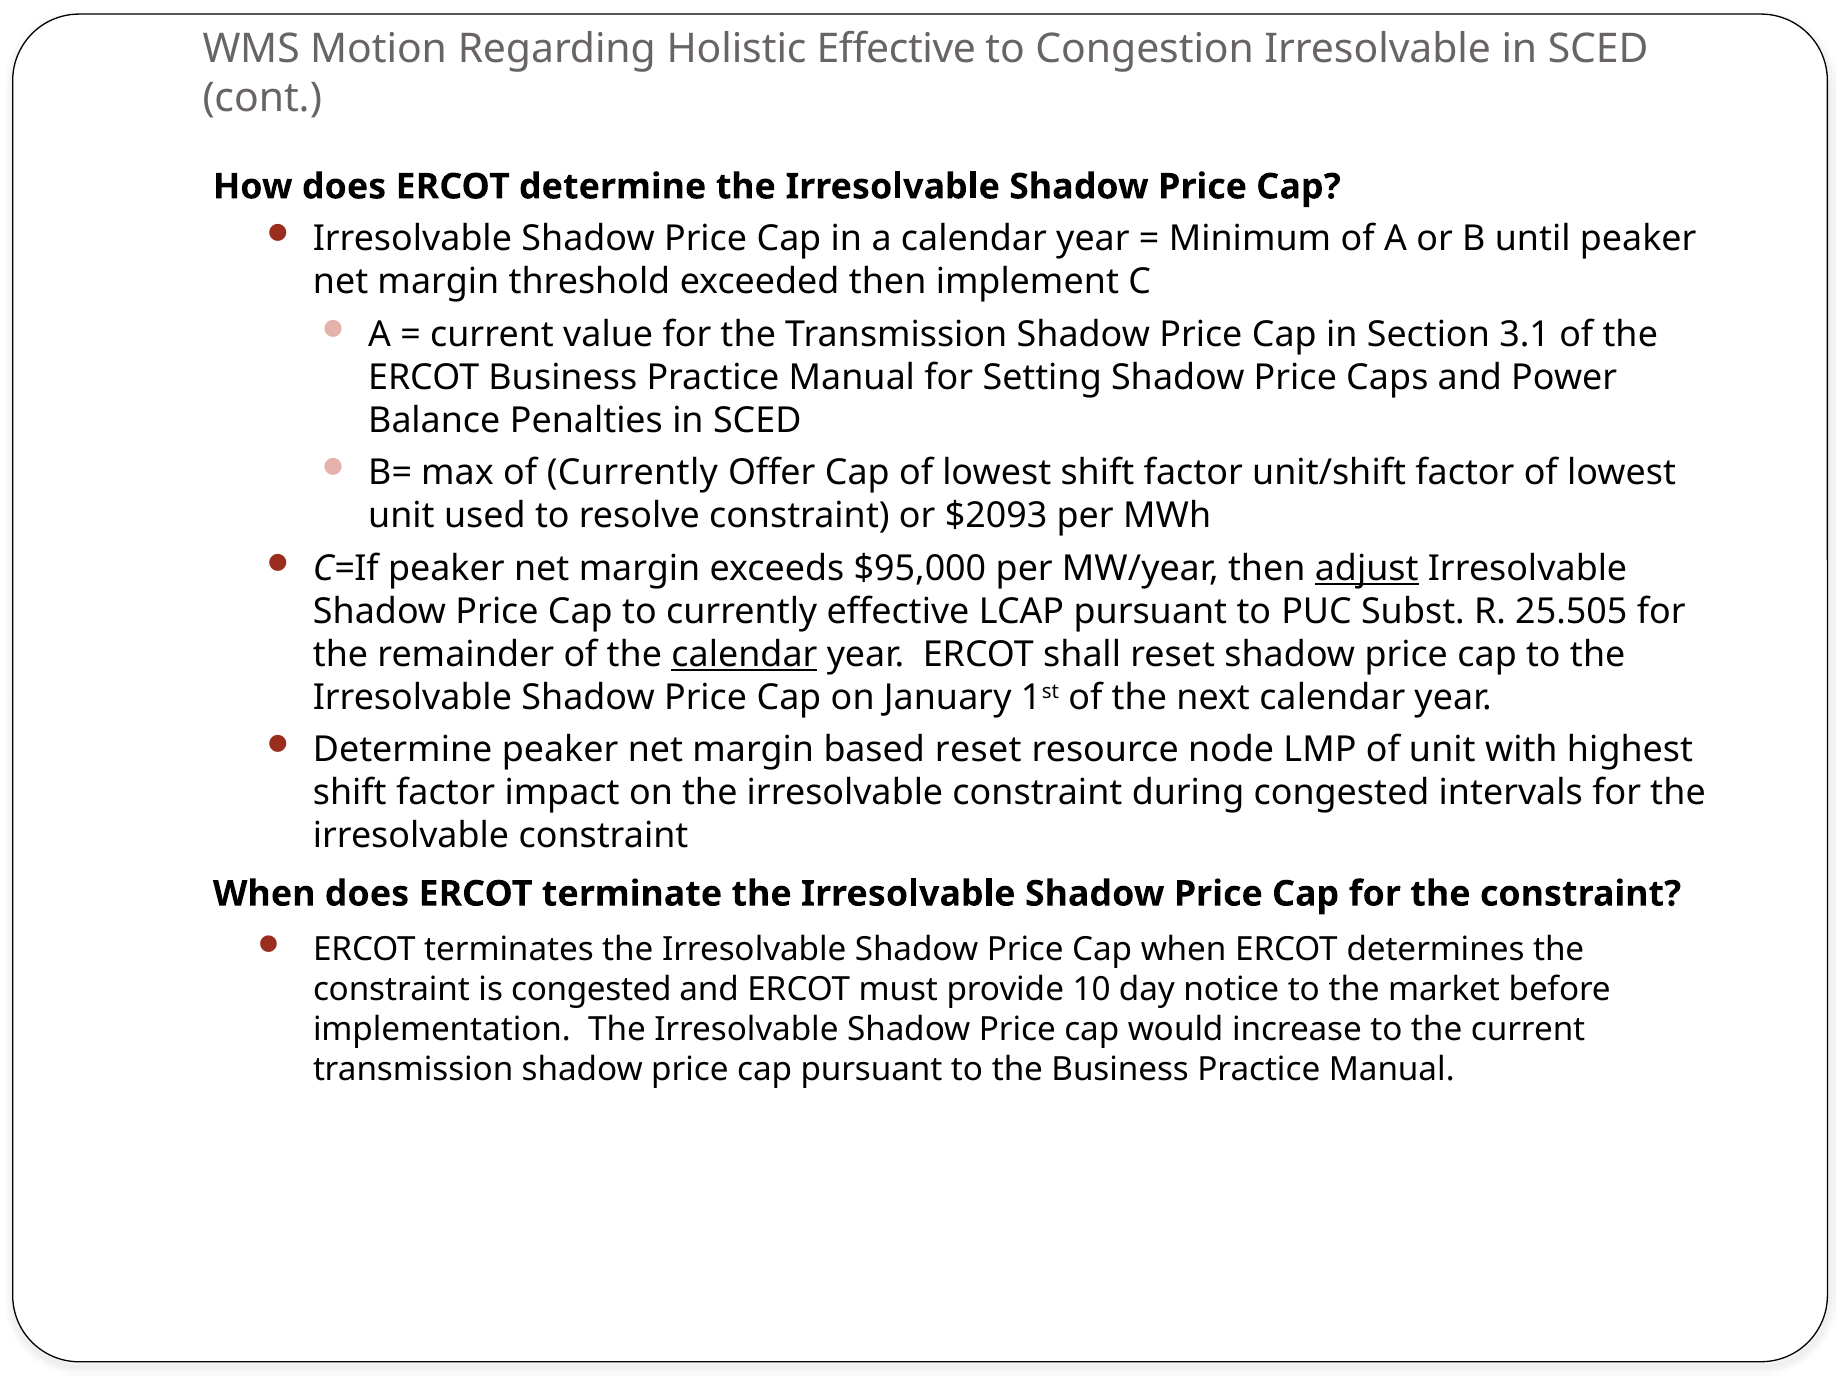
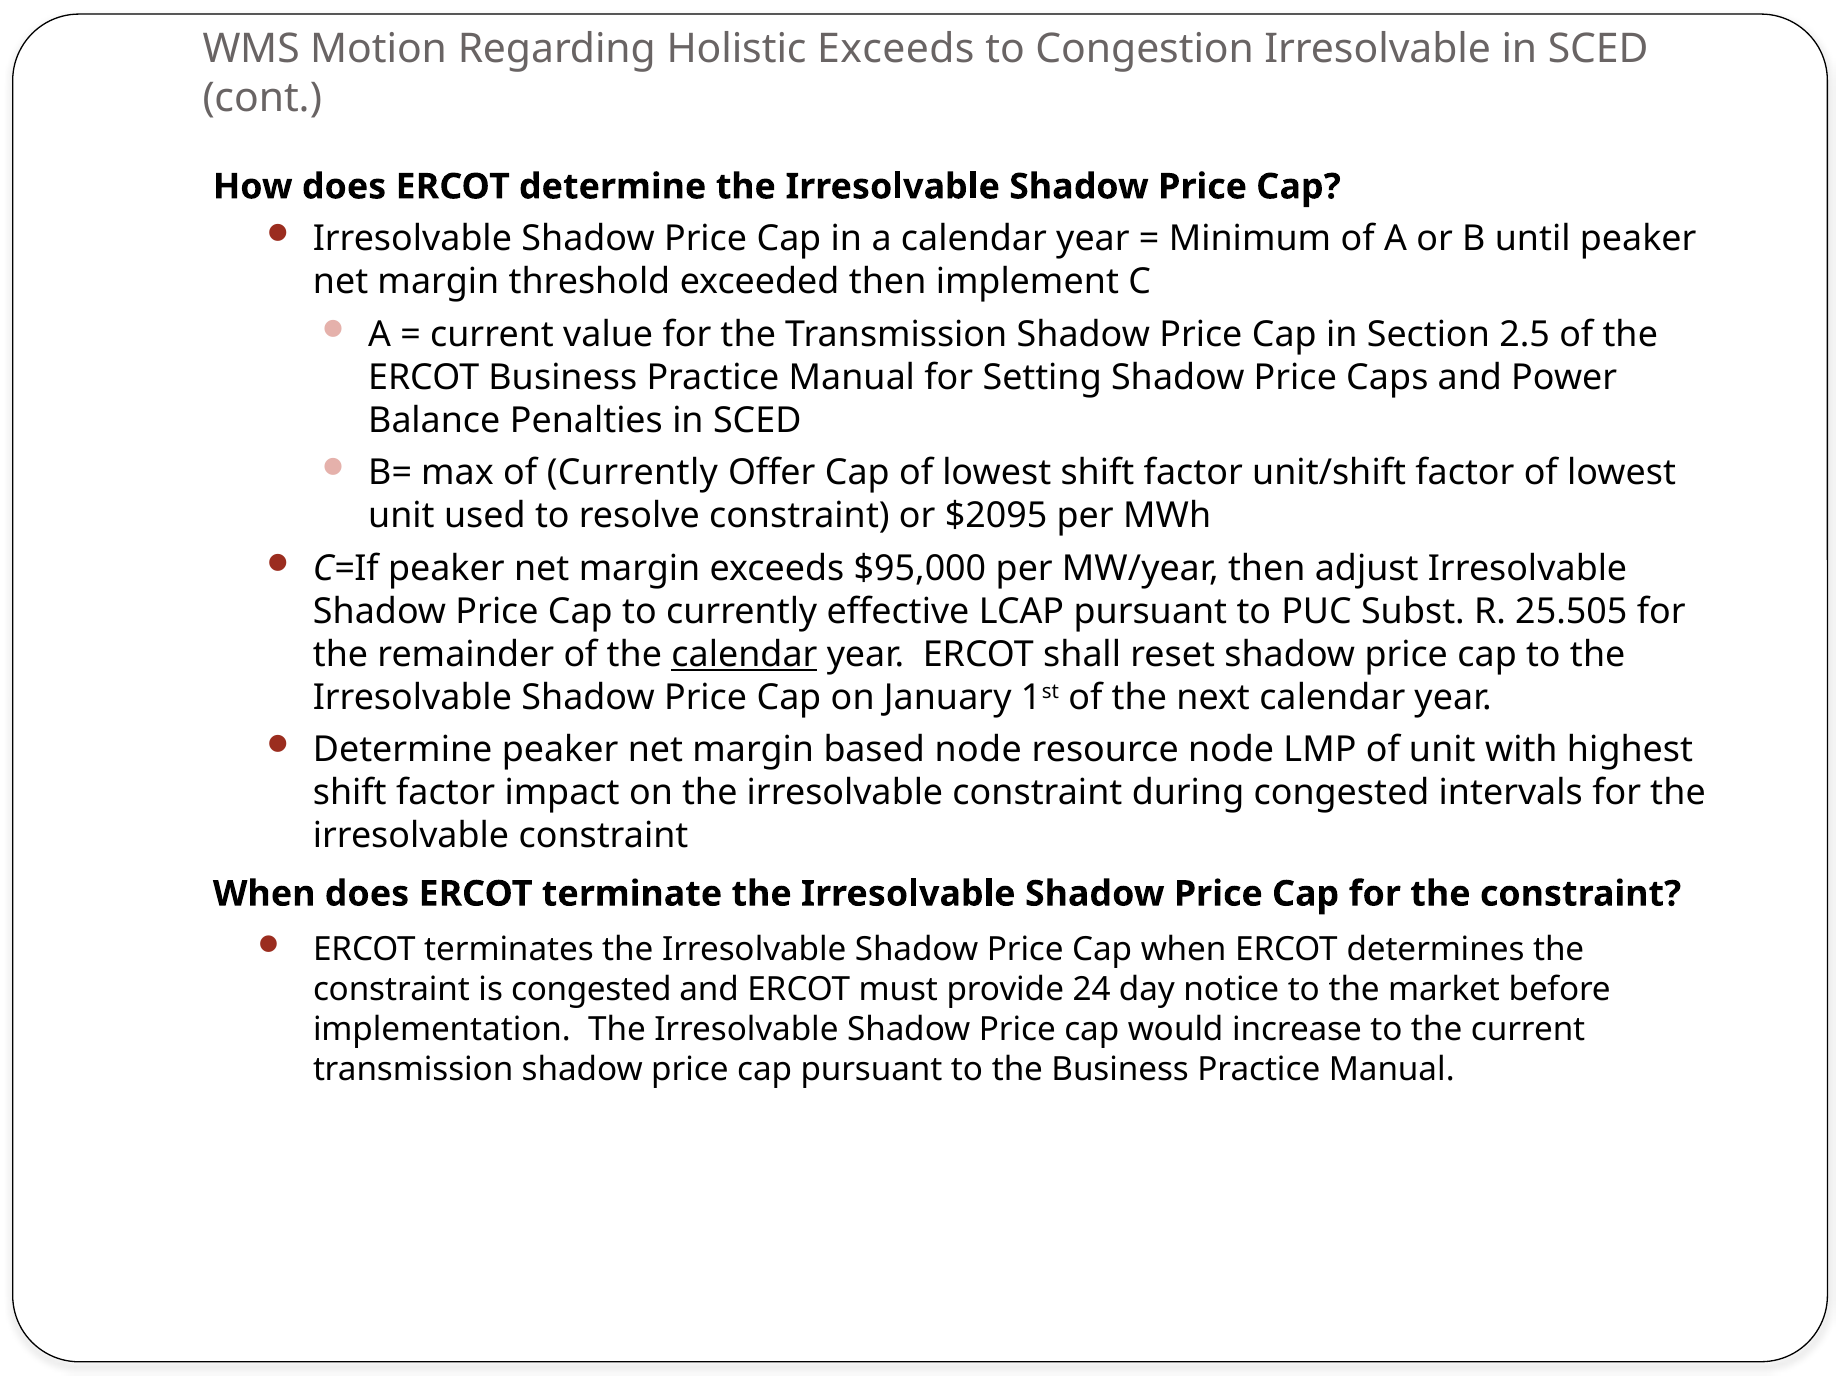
Holistic Effective: Effective -> Exceeds
3.1: 3.1 -> 2.5
$2093: $2093 -> $2095
adjust underline: present -> none
based reset: reset -> node
10: 10 -> 24
